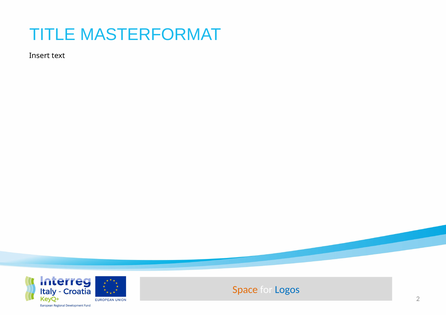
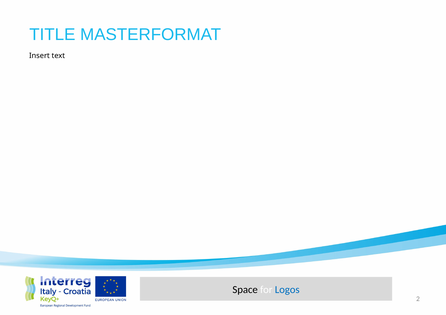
Space colour: orange -> black
